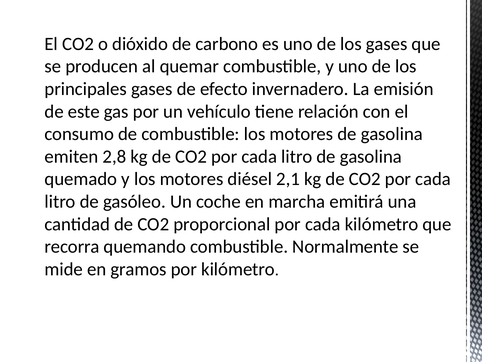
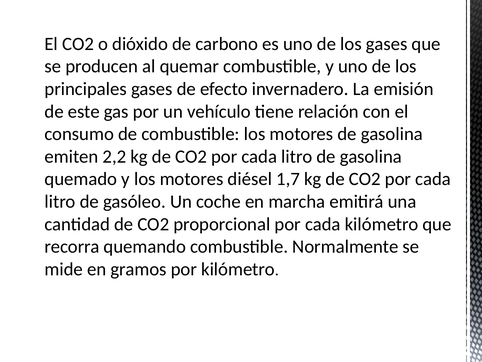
2,8: 2,8 -> 2,2
2,1: 2,1 -> 1,7
